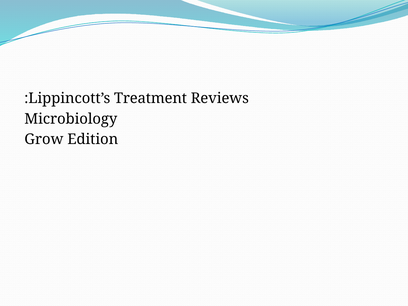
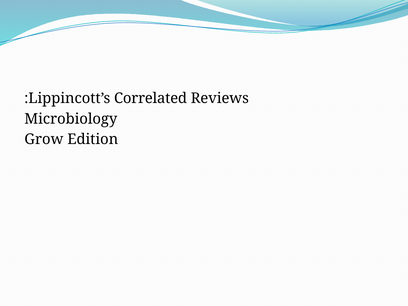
Treatment: Treatment -> Correlated
